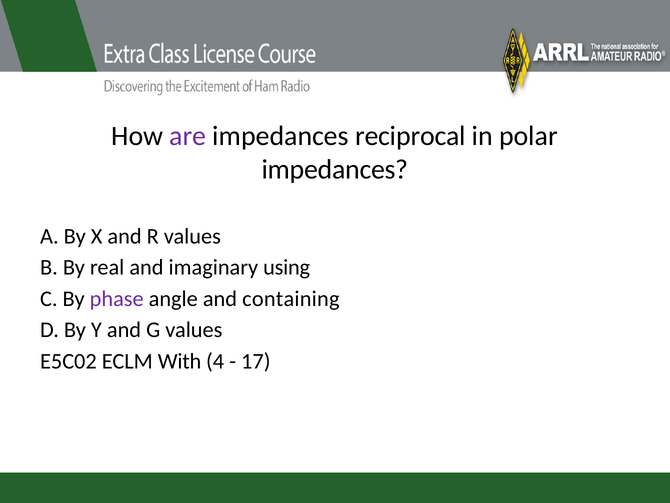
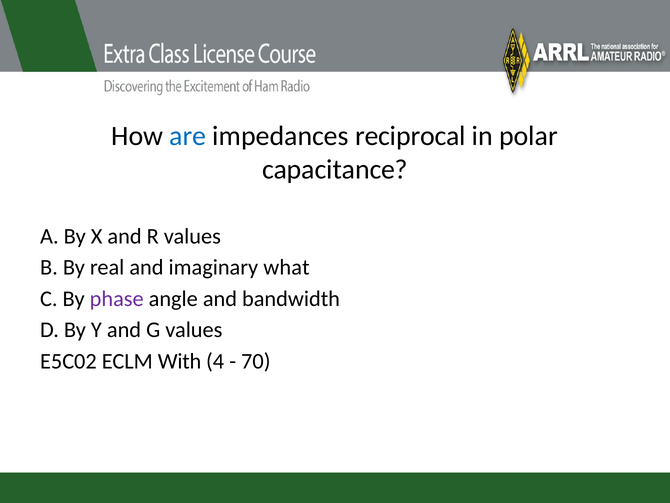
are colour: purple -> blue
impedances at (335, 169): impedances -> capacitance
using: using -> what
containing: containing -> bandwidth
17: 17 -> 70
